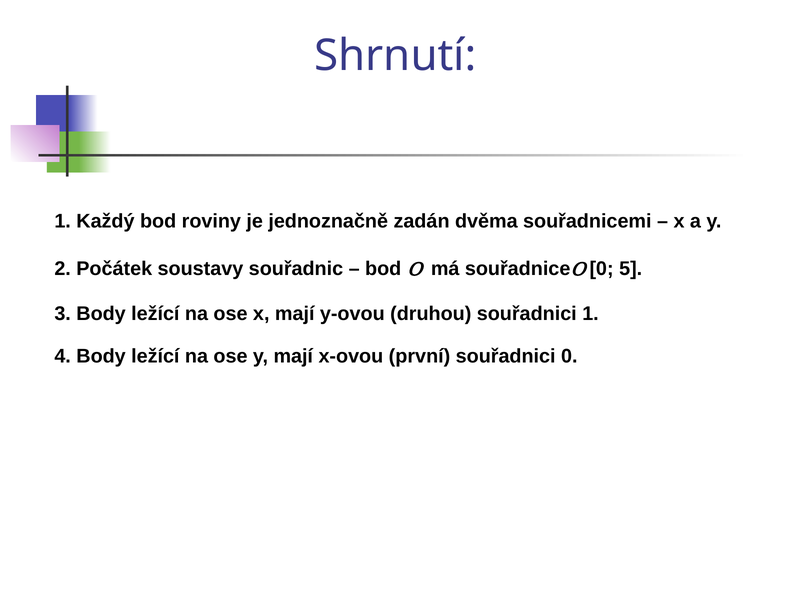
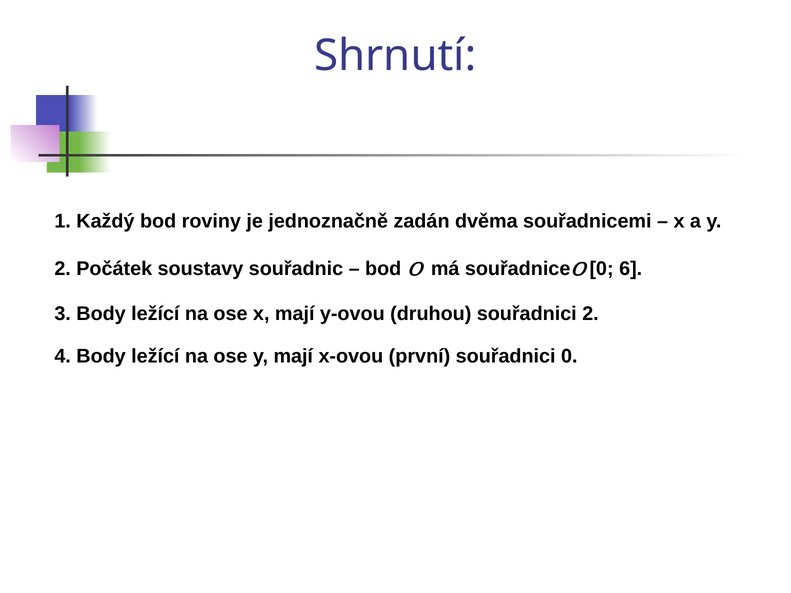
5: 5 -> 6
souřadnici 1: 1 -> 2
